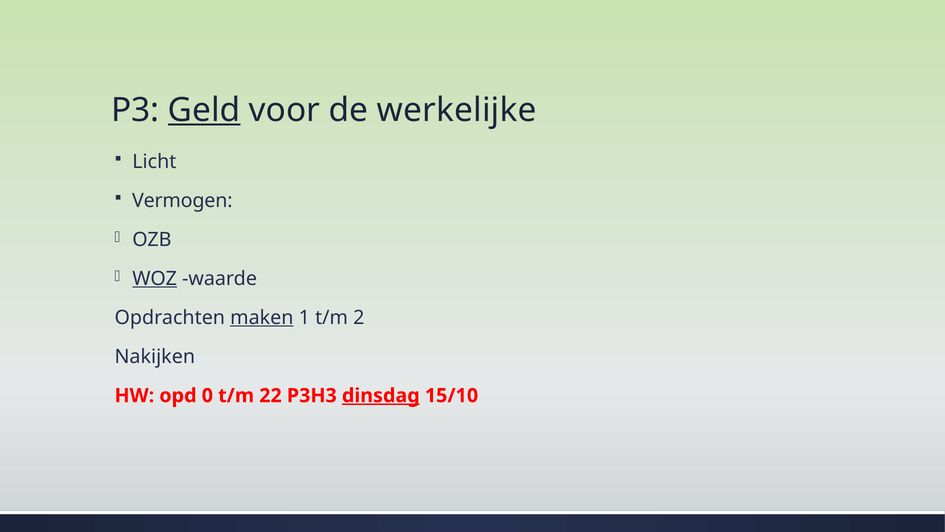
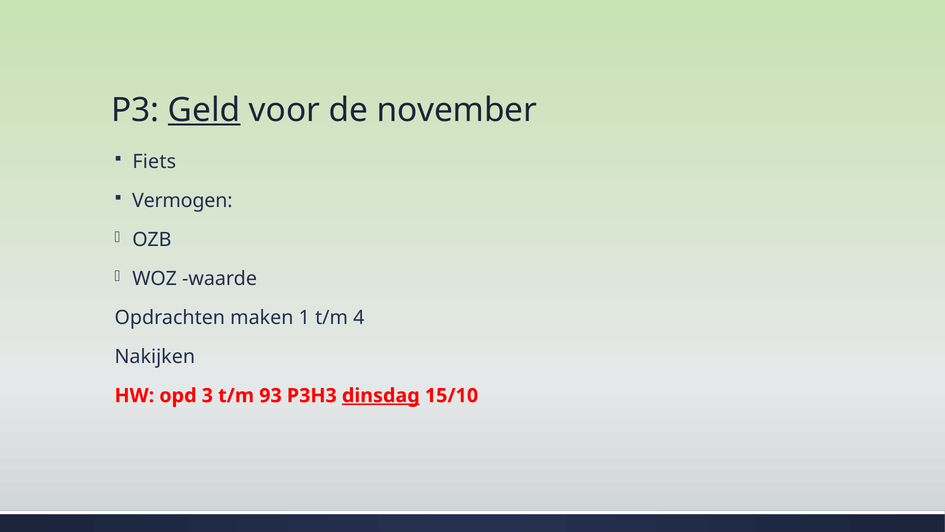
werkelijke: werkelijke -> november
Licht: Licht -> Fiets
WOZ underline: present -> none
maken underline: present -> none
2: 2 -> 4
0: 0 -> 3
22: 22 -> 93
